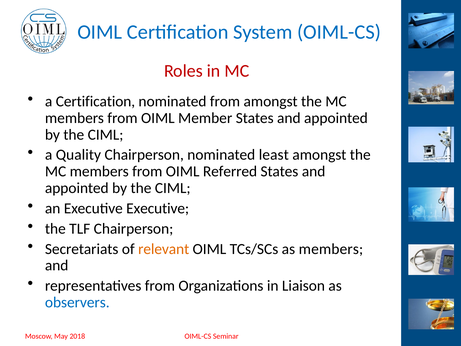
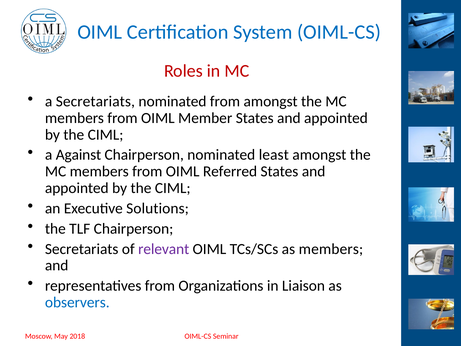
a Certification: Certification -> Secretariats
Quality: Quality -> Against
Executive Executive: Executive -> Solutions
relevant colour: orange -> purple
